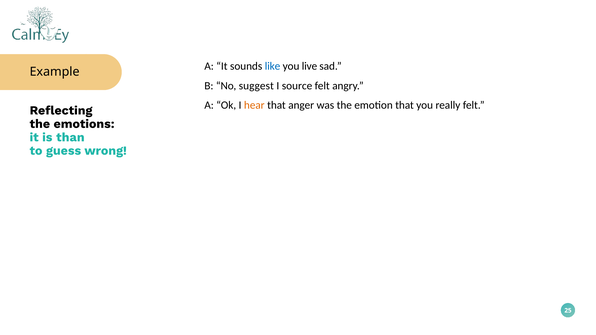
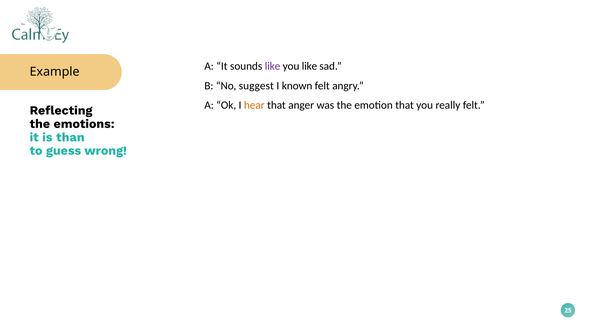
like at (273, 66) colour: blue -> purple
you live: live -> like
source: source -> known
